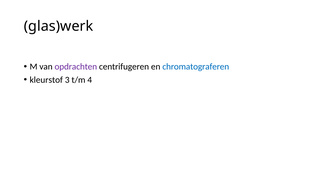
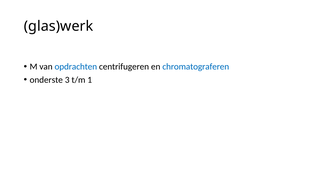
opdrachten colour: purple -> blue
kleurstof: kleurstof -> onderste
4: 4 -> 1
